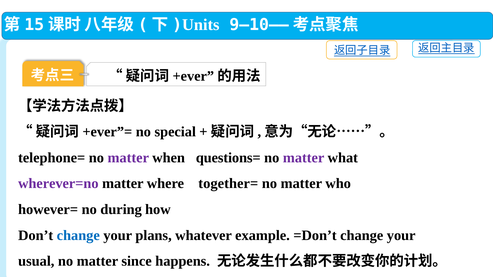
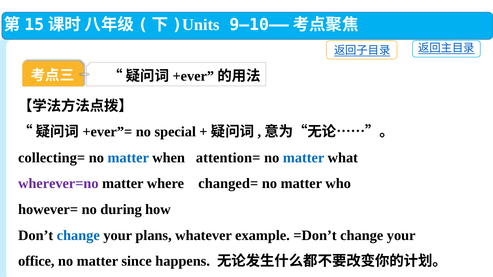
telephone=: telephone= -> collecting=
matter at (128, 158) colour: purple -> blue
questions=: questions= -> attention=
matter at (304, 158) colour: purple -> blue
together=: together= -> changed=
usual: usual -> office
